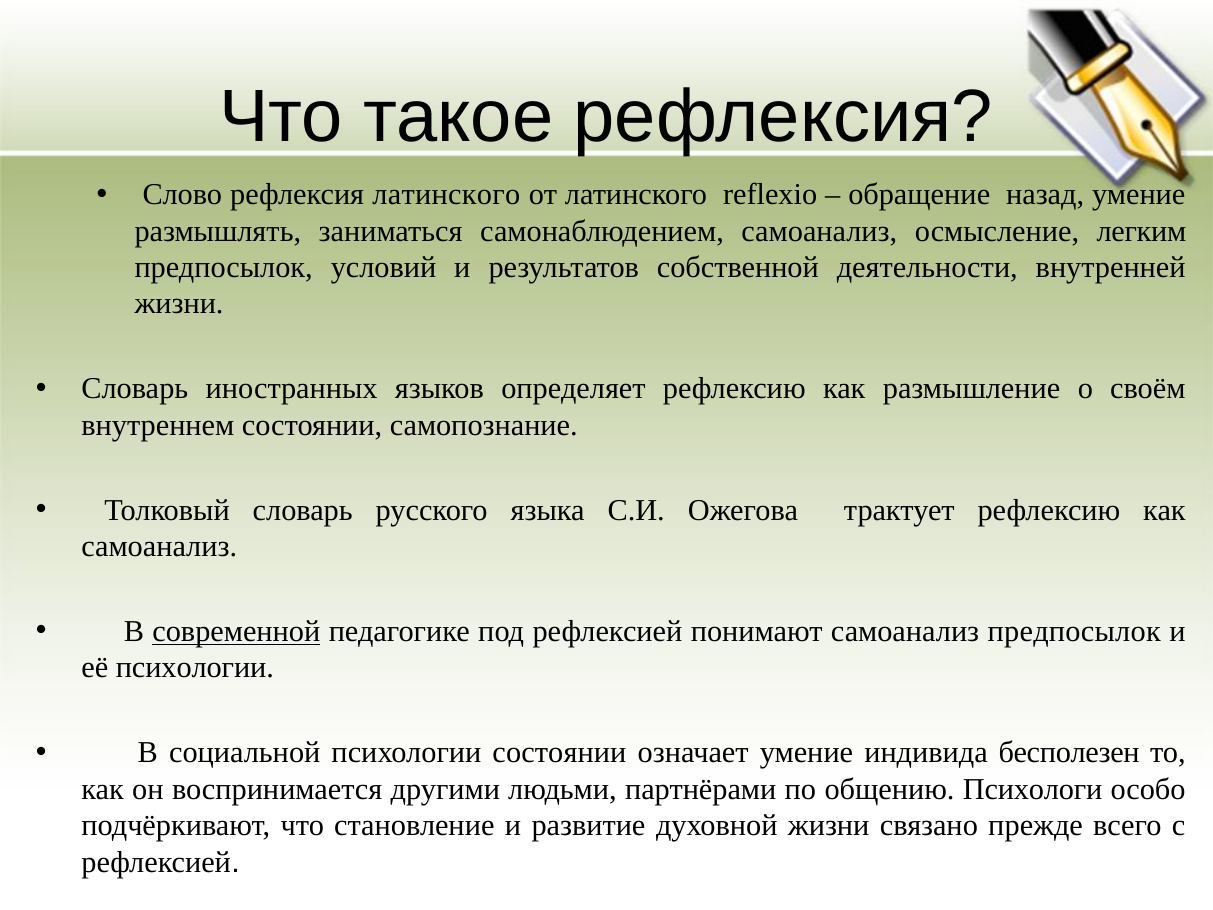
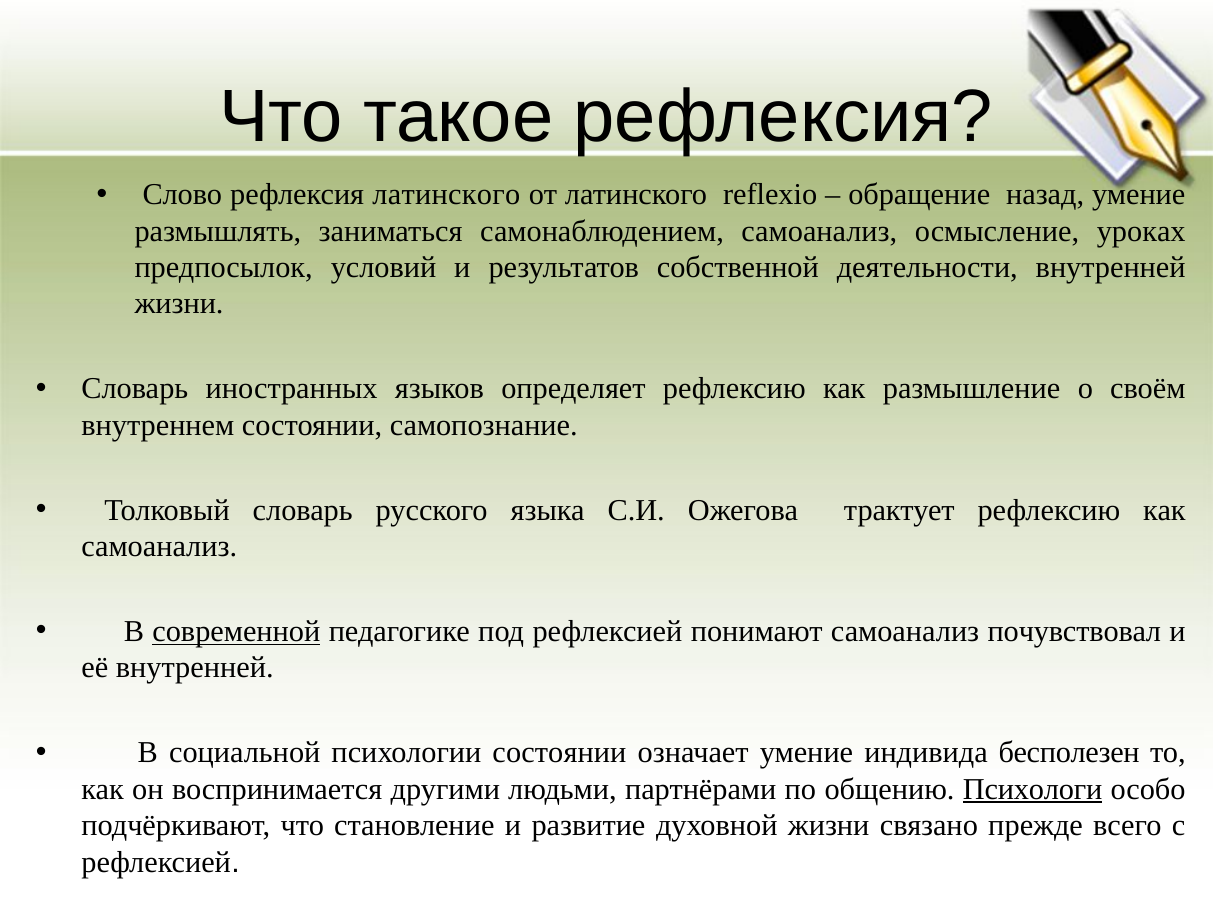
легким: легким -> уроках
самоанализ предпосылок: предпосылок -> почувствовал
её психологии: психологии -> внутренней
Психологи underline: none -> present
